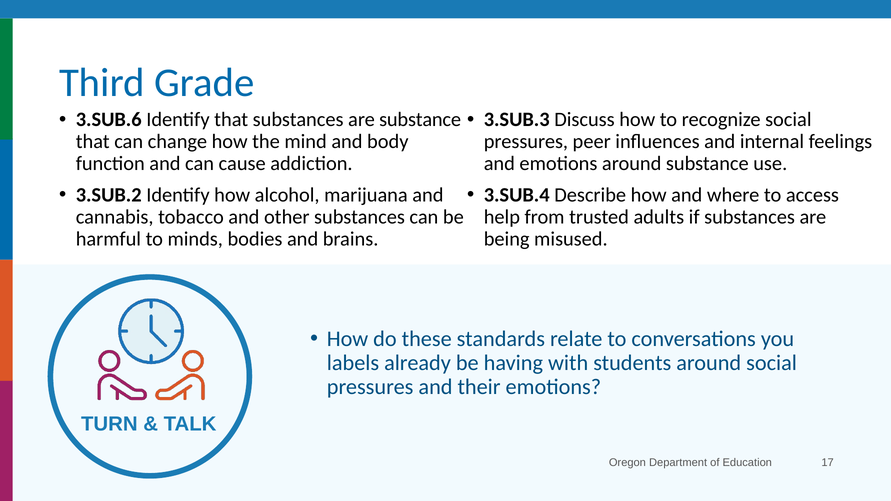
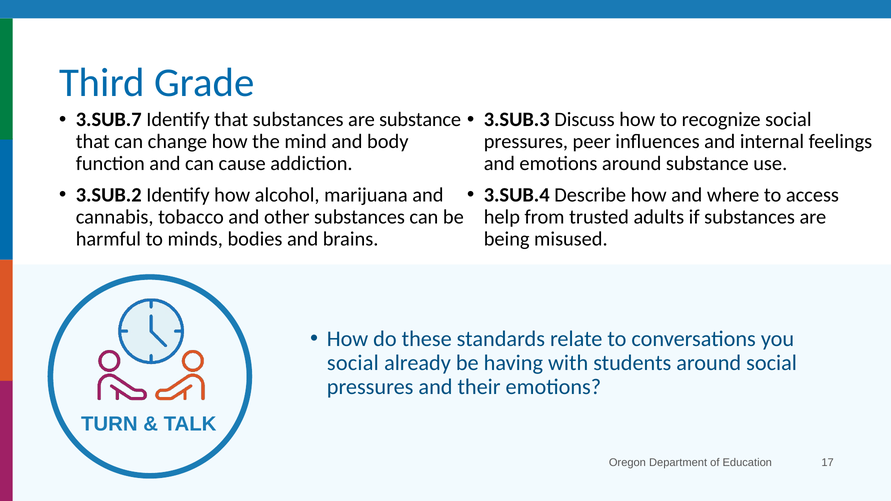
3.SUB.6: 3.SUB.6 -> 3.SUB.7
labels at (353, 363): labels -> social
